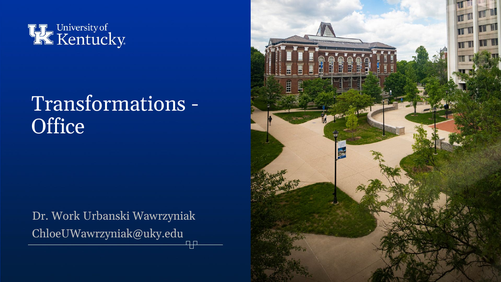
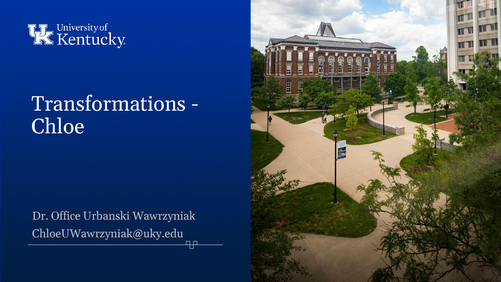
Office: Office -> Chloe
Work: Work -> Office
